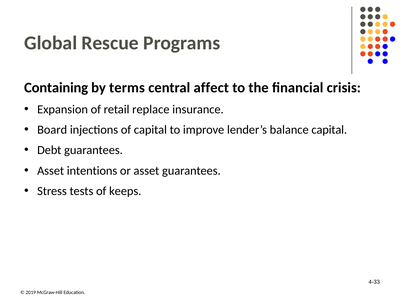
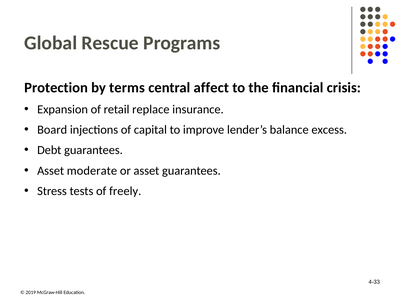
Containing: Containing -> Protection
balance capital: capital -> excess
intentions: intentions -> moderate
keeps: keeps -> freely
